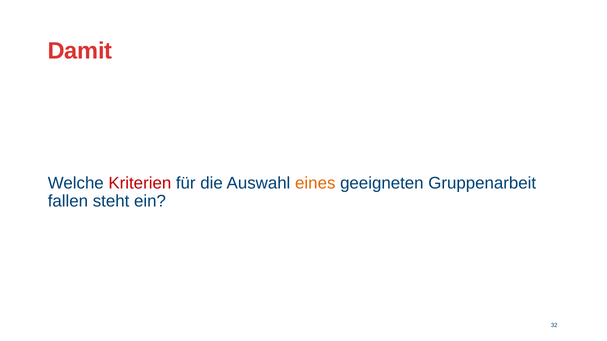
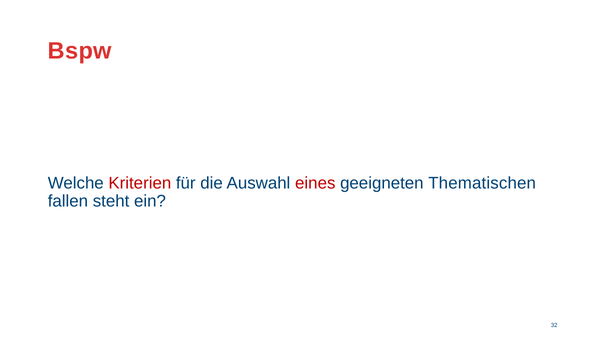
Damit: Damit -> Bspw
eines colour: orange -> red
Gruppenarbeit: Gruppenarbeit -> Thematischen
